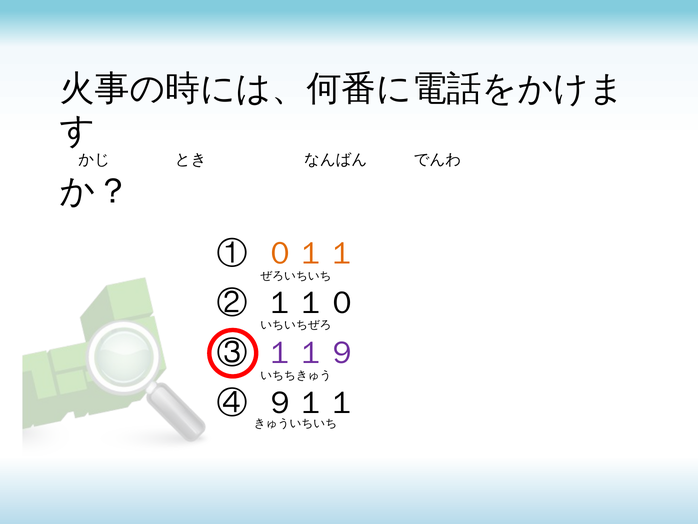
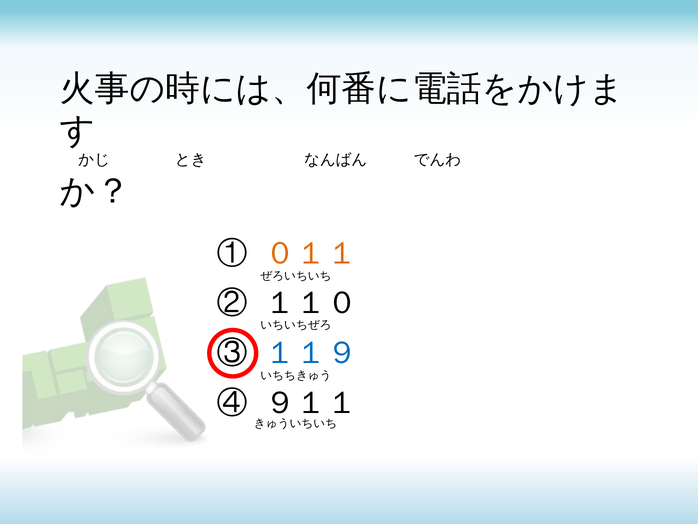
１１９ colour: purple -> blue
